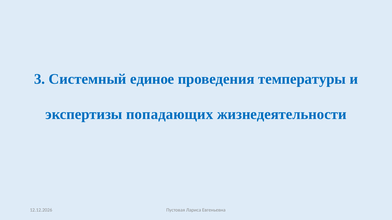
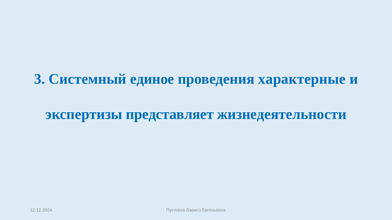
температуры: температуры -> характерные
попадающих: попадающих -> представляет
